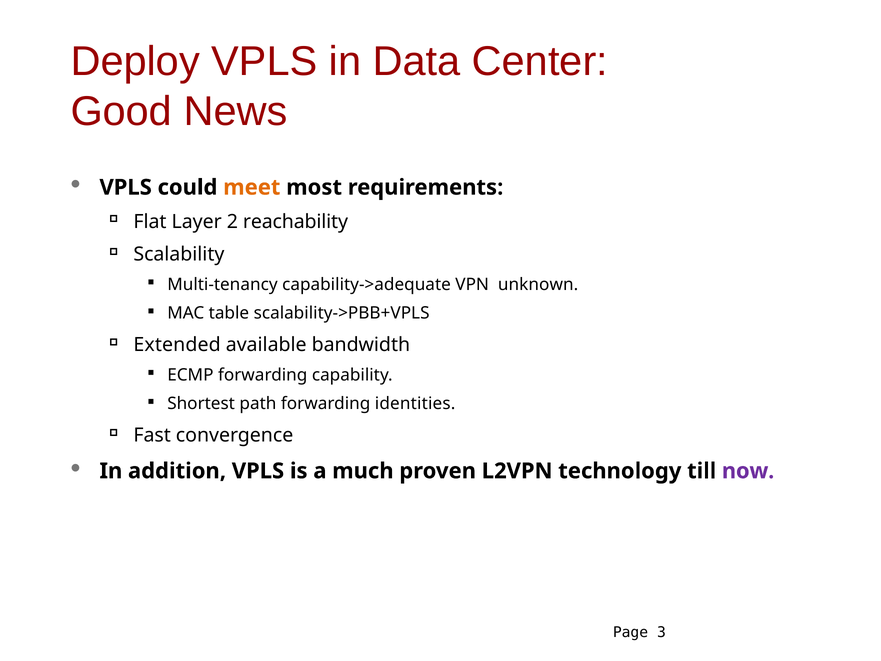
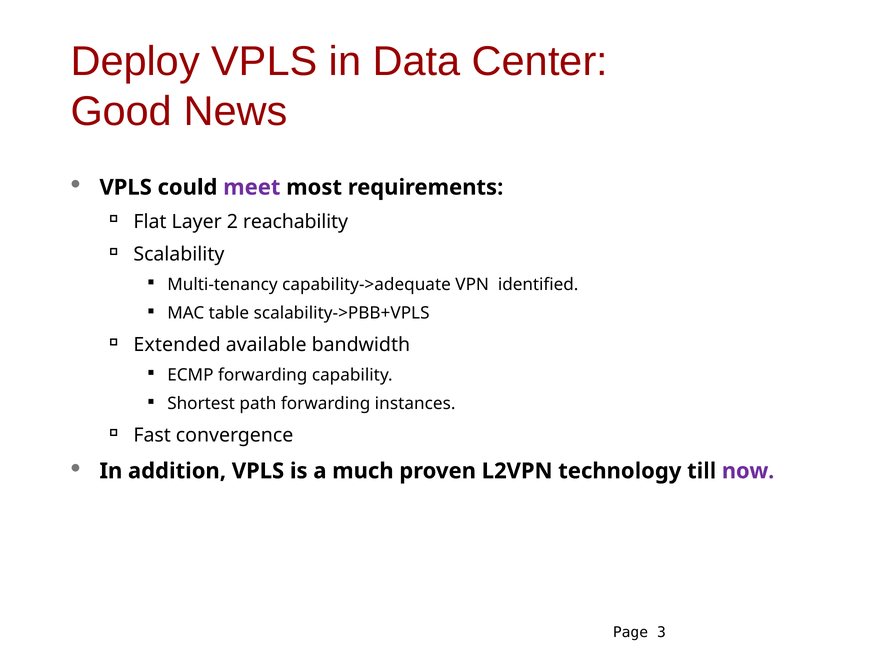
meet colour: orange -> purple
unknown: unknown -> identified
identities: identities -> instances
